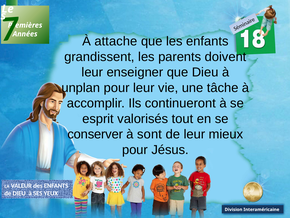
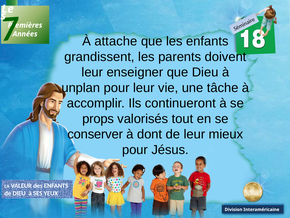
esprit: esprit -> props
sont: sont -> dont
